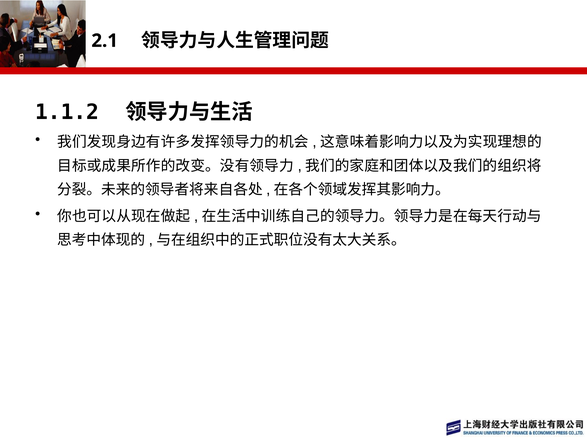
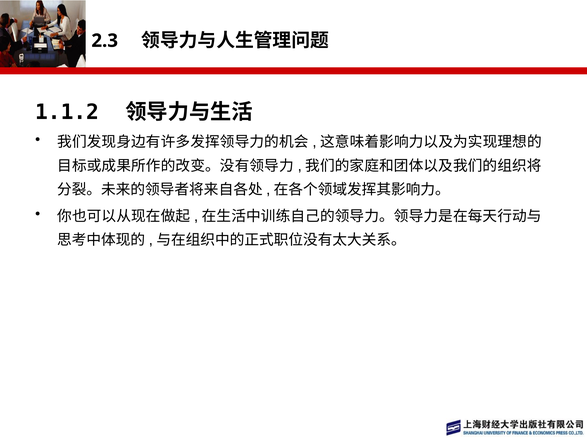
2.1: 2.1 -> 2.3
